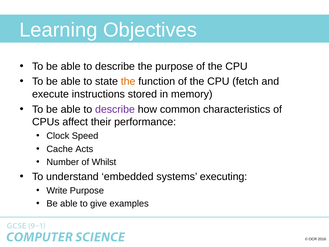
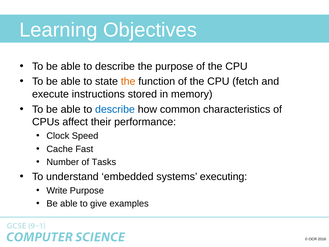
describe at (115, 109) colour: purple -> blue
Acts: Acts -> Fast
Whilst: Whilst -> Tasks
